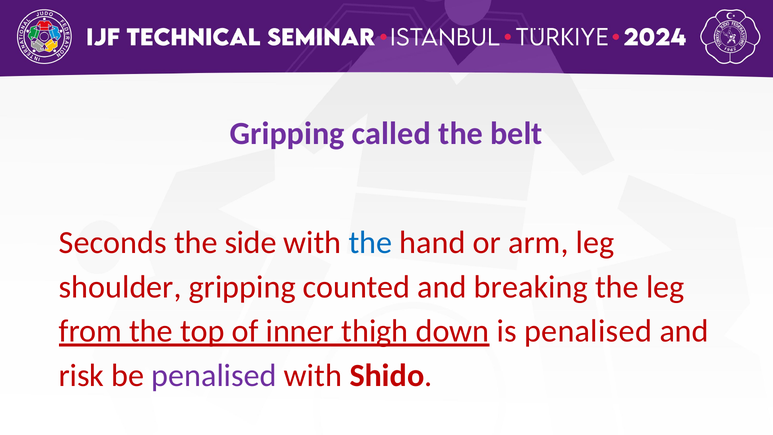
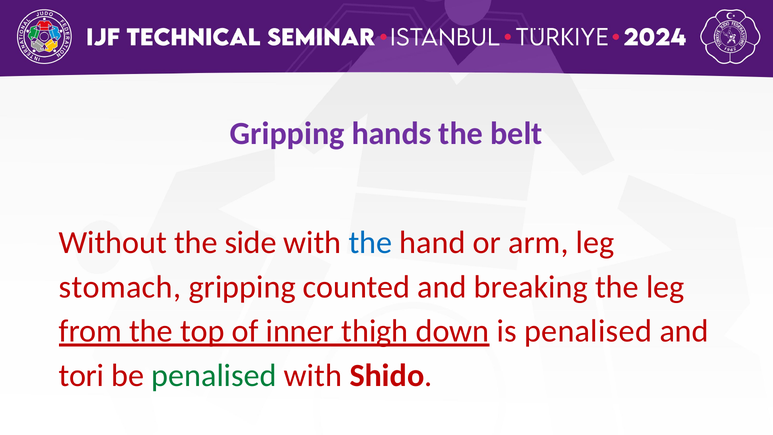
called: called -> hands
Seconds: Seconds -> Without
shoulder: shoulder -> stomach
risk: risk -> tori
penalised at (214, 376) colour: purple -> green
